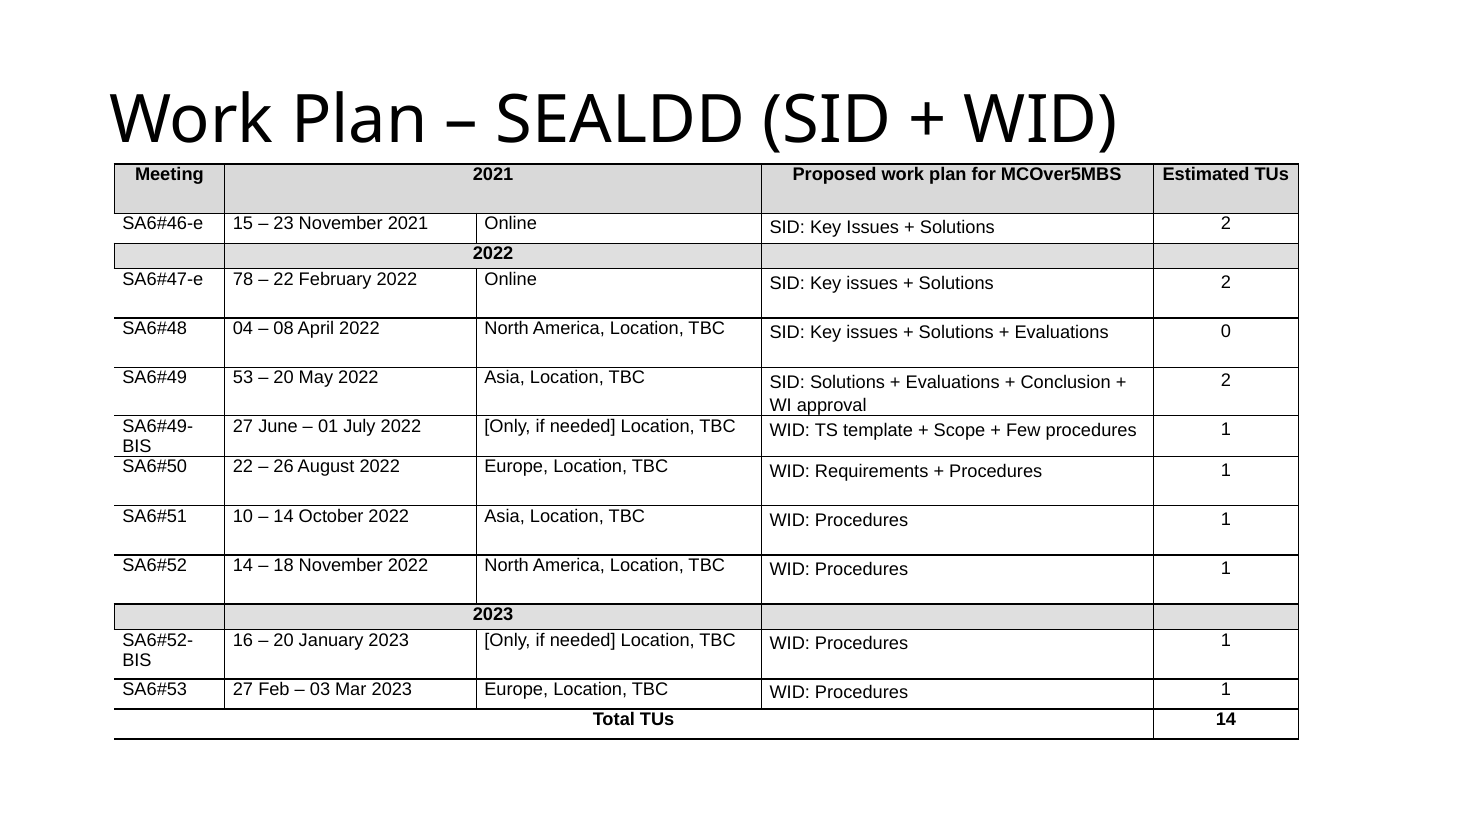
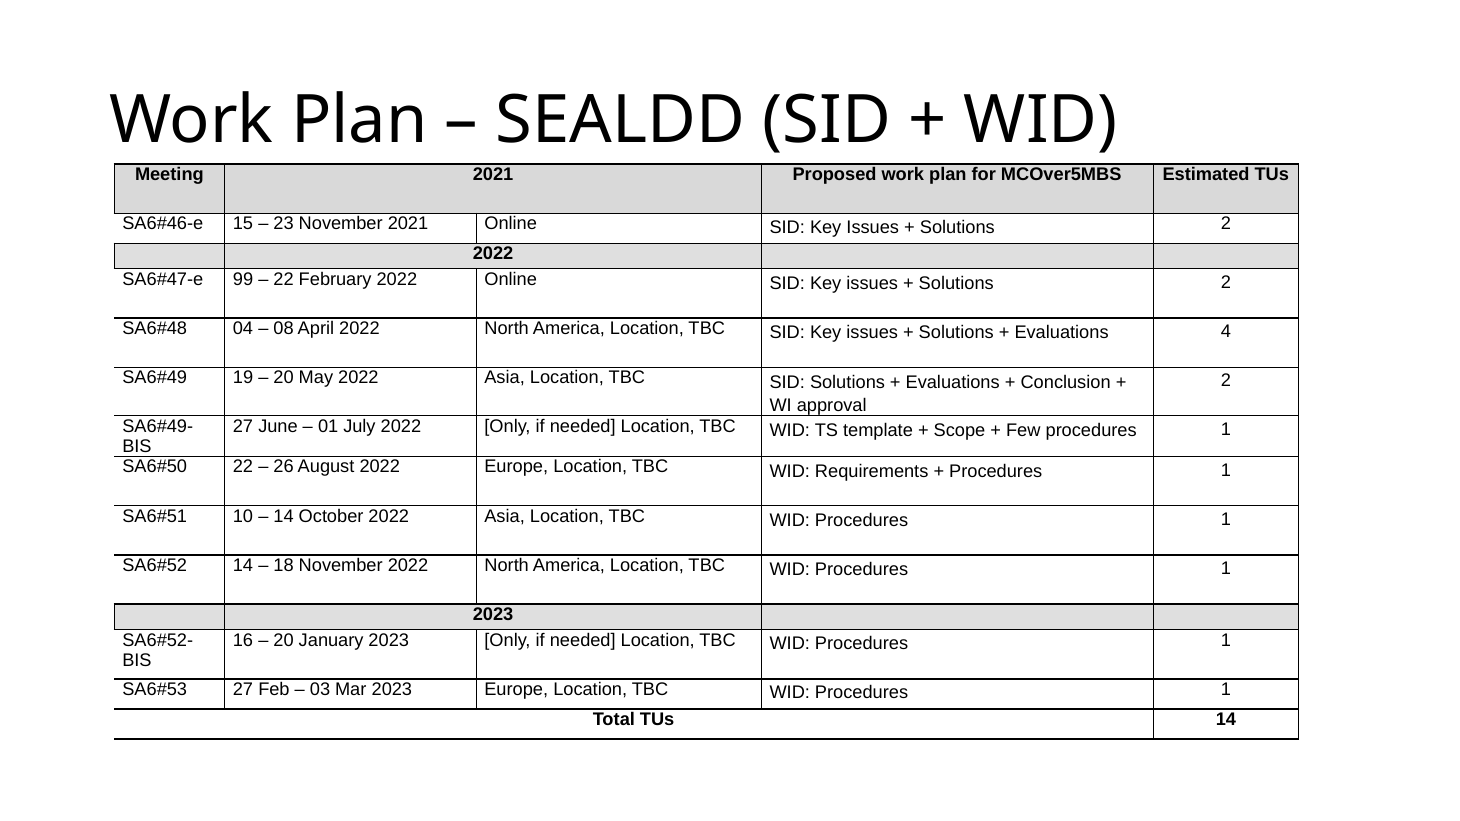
78: 78 -> 99
0: 0 -> 4
53: 53 -> 19
